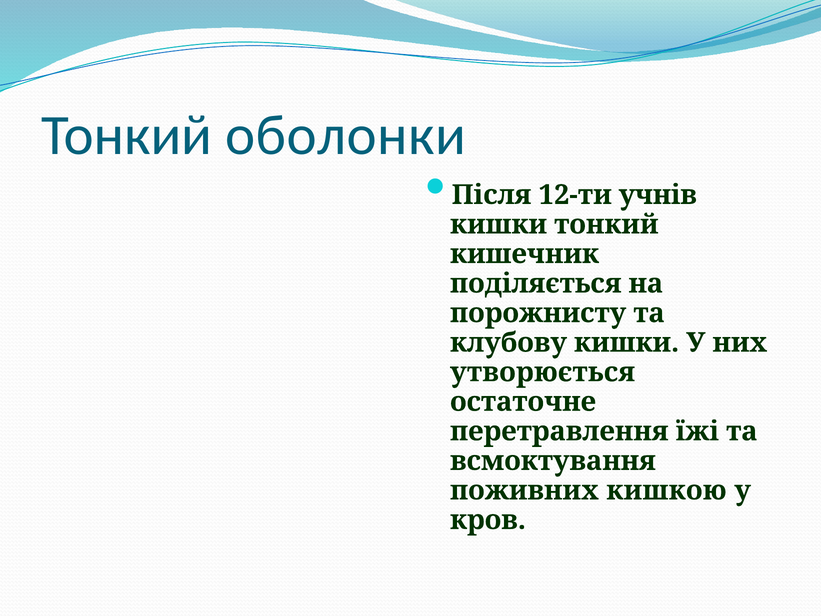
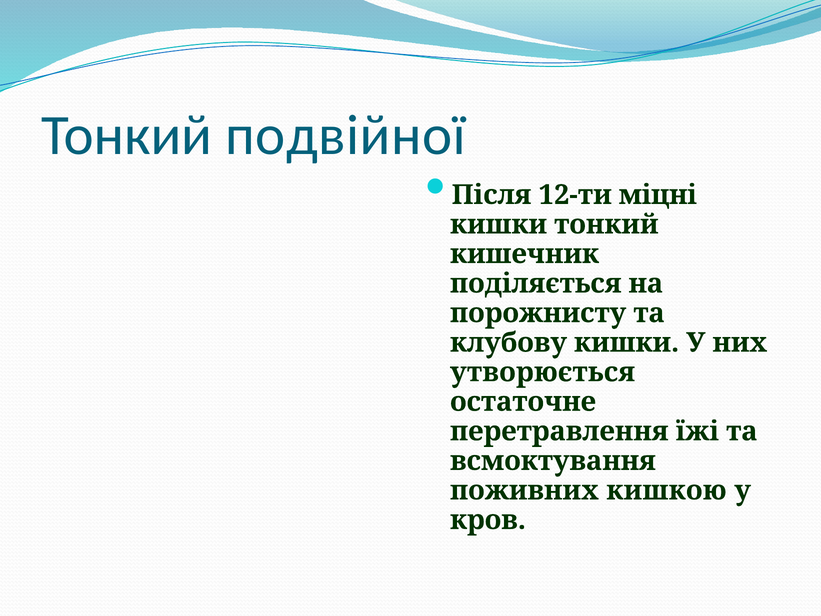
оболонки: оболонки -> подвійної
учнів: учнів -> міцні
